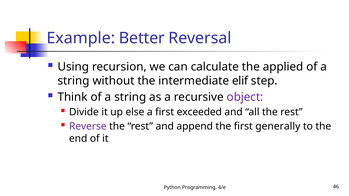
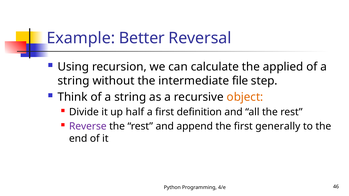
elif: elif -> file
object colour: purple -> orange
else: else -> half
exceeded: exceeded -> definition
